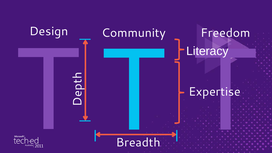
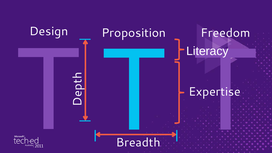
Community: Community -> Proposition
